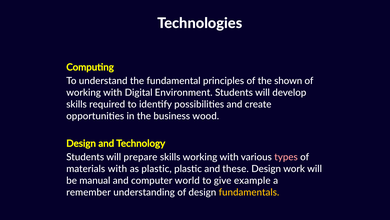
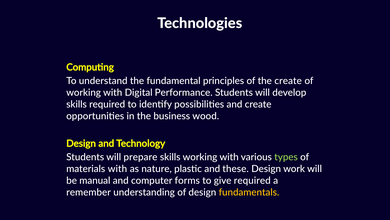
the shown: shown -> create
Environment: Environment -> Performance
types colour: pink -> light green
as plastic: plastic -> nature
world: world -> forms
give example: example -> required
